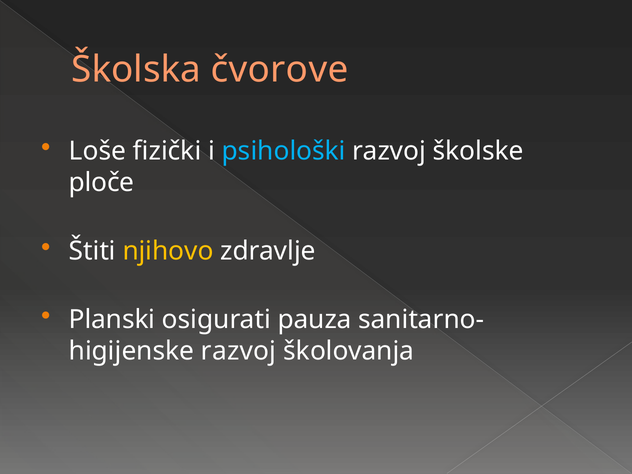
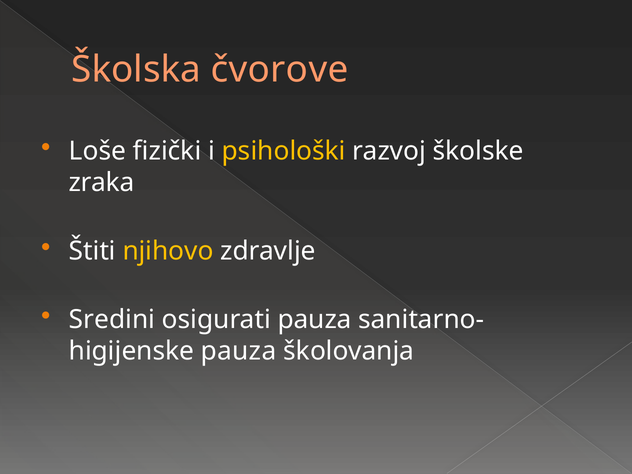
psihološki colour: light blue -> yellow
ploče: ploče -> zraka
Planski: Planski -> Sredini
razvoj at (239, 351): razvoj -> pauza
